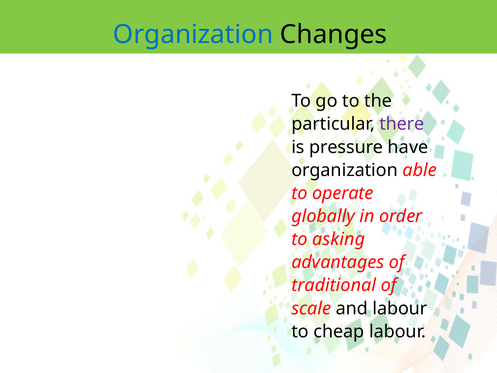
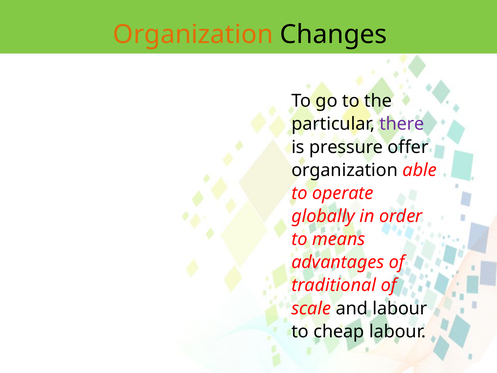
Organization at (193, 35) colour: blue -> orange
have: have -> offer
asking: asking -> means
